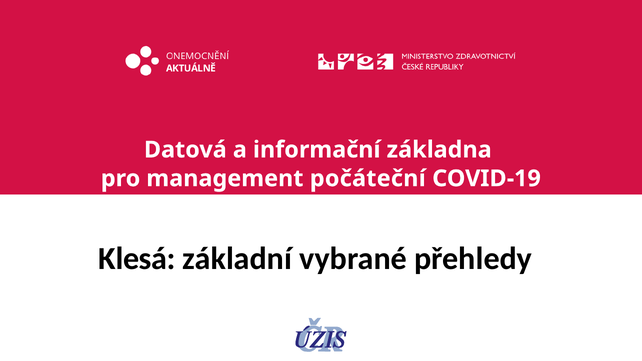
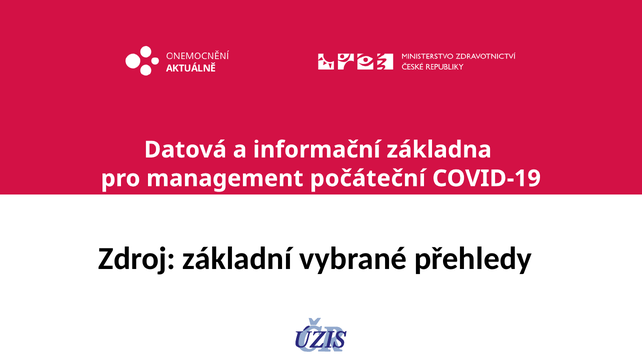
Klesá: Klesá -> Zdroj
